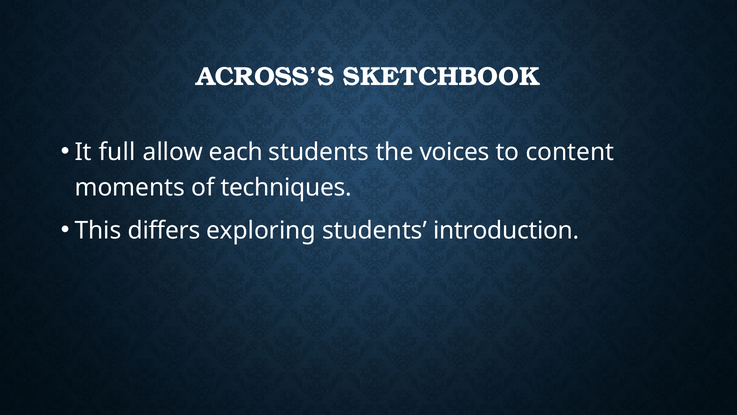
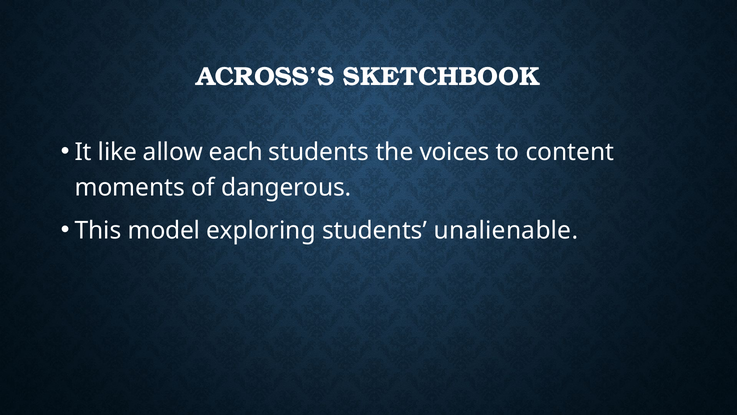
full: full -> like
techniques: techniques -> dangerous
differs: differs -> model
introduction: introduction -> unalienable
